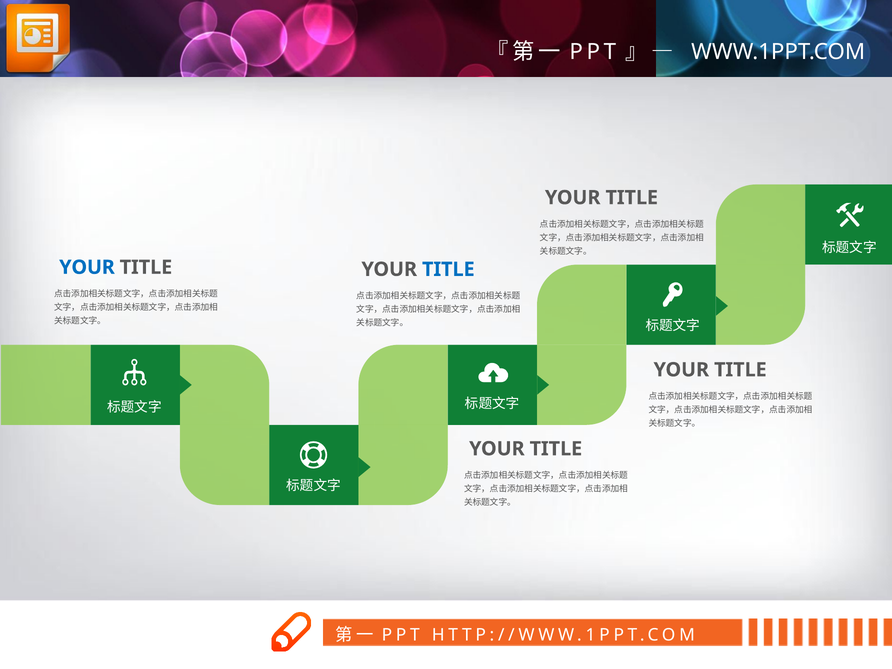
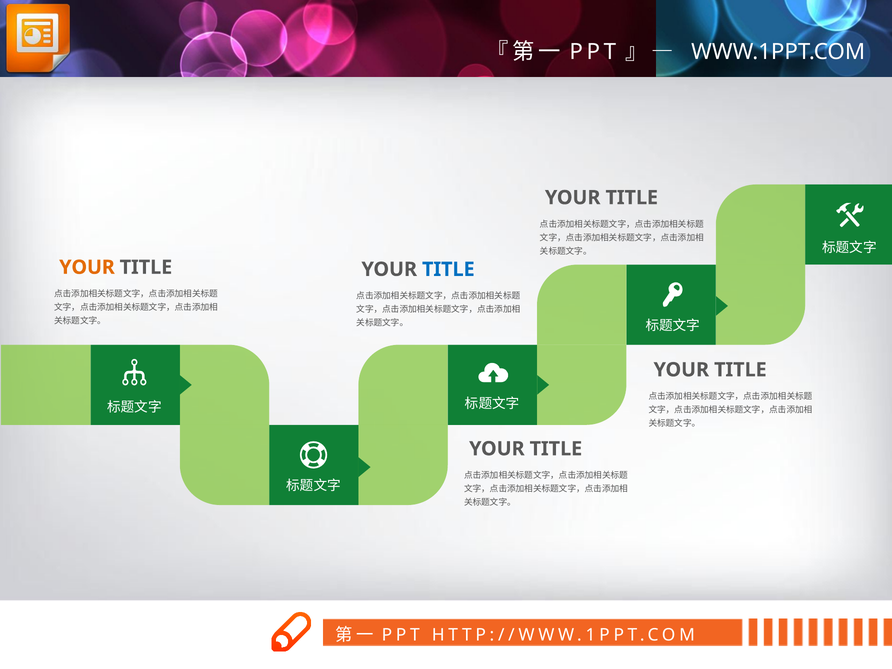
YOUR at (87, 267) colour: blue -> orange
